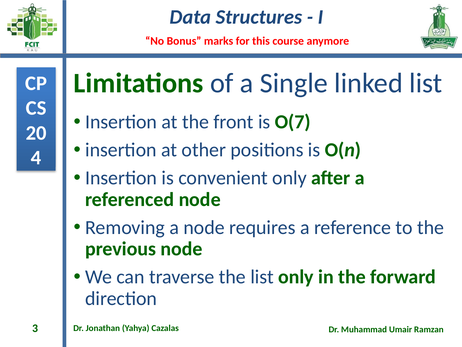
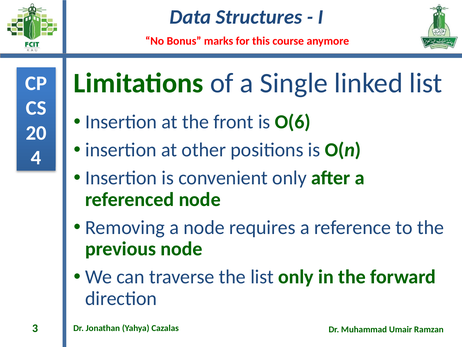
O(7: O(7 -> O(6
